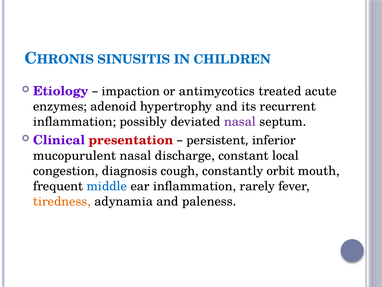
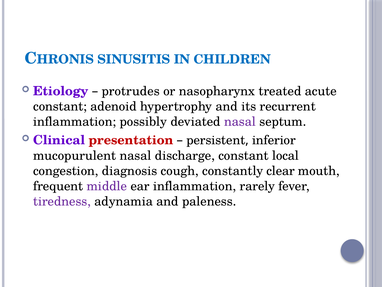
impaction: impaction -> protrudes
antimycotics: antimycotics -> nasopharynx
enzymes at (60, 106): enzymes -> constant
orbit: orbit -> clear
middle colour: blue -> purple
tiredness colour: orange -> purple
